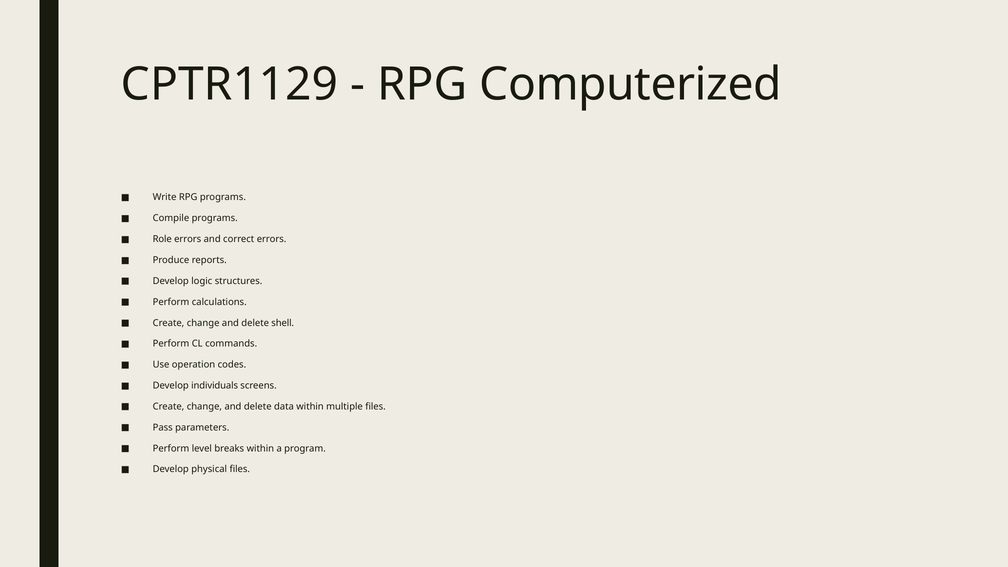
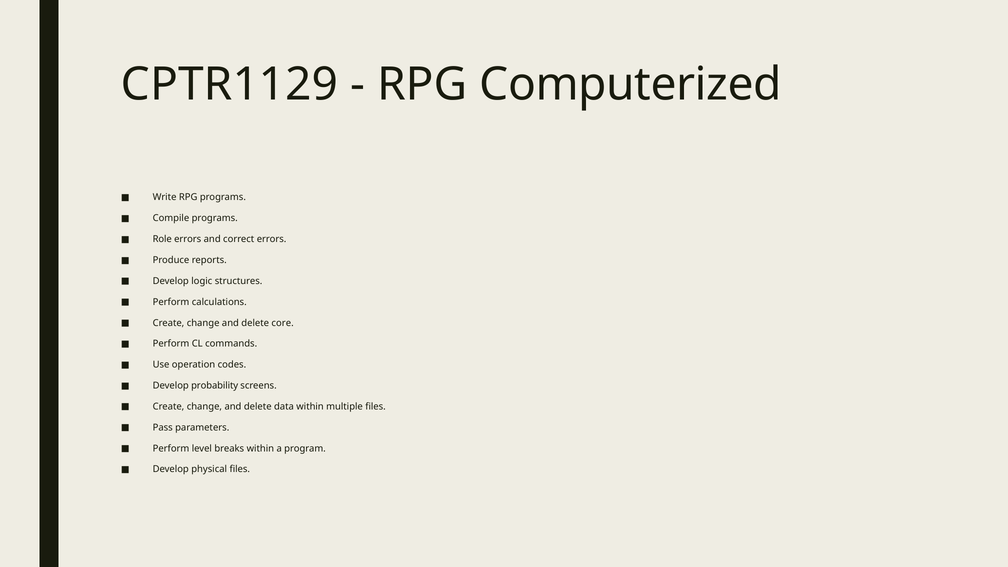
shell: shell -> core
individuals: individuals -> probability
